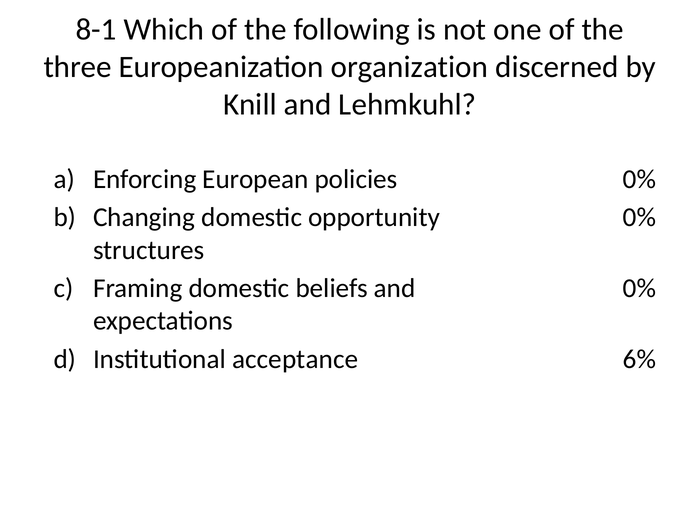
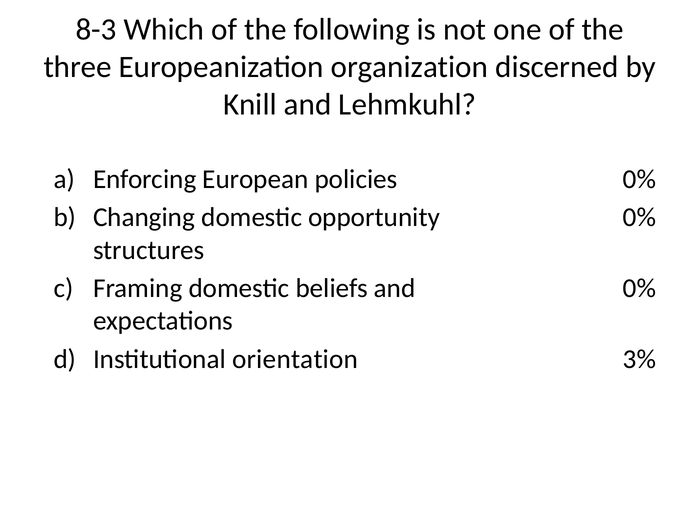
8-1: 8-1 -> 8-3
acceptance: acceptance -> orientation
6%: 6% -> 3%
